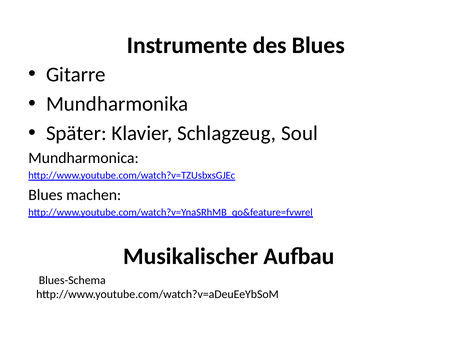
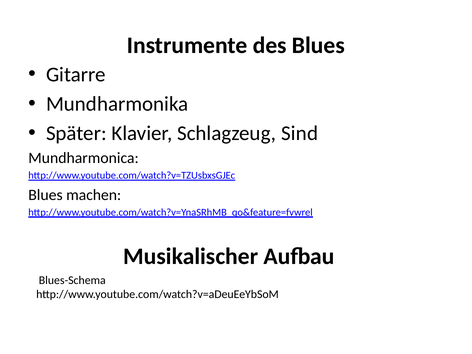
Soul: Soul -> Sind
